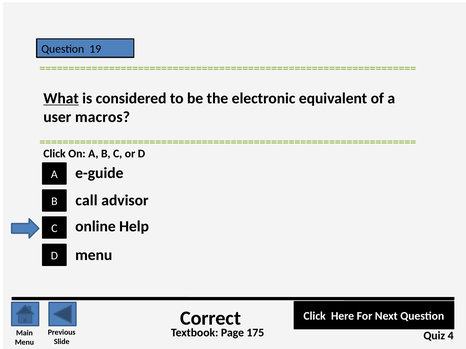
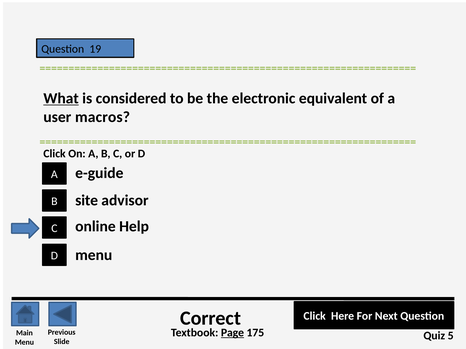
call: call -> site
Page underline: none -> present
4: 4 -> 5
